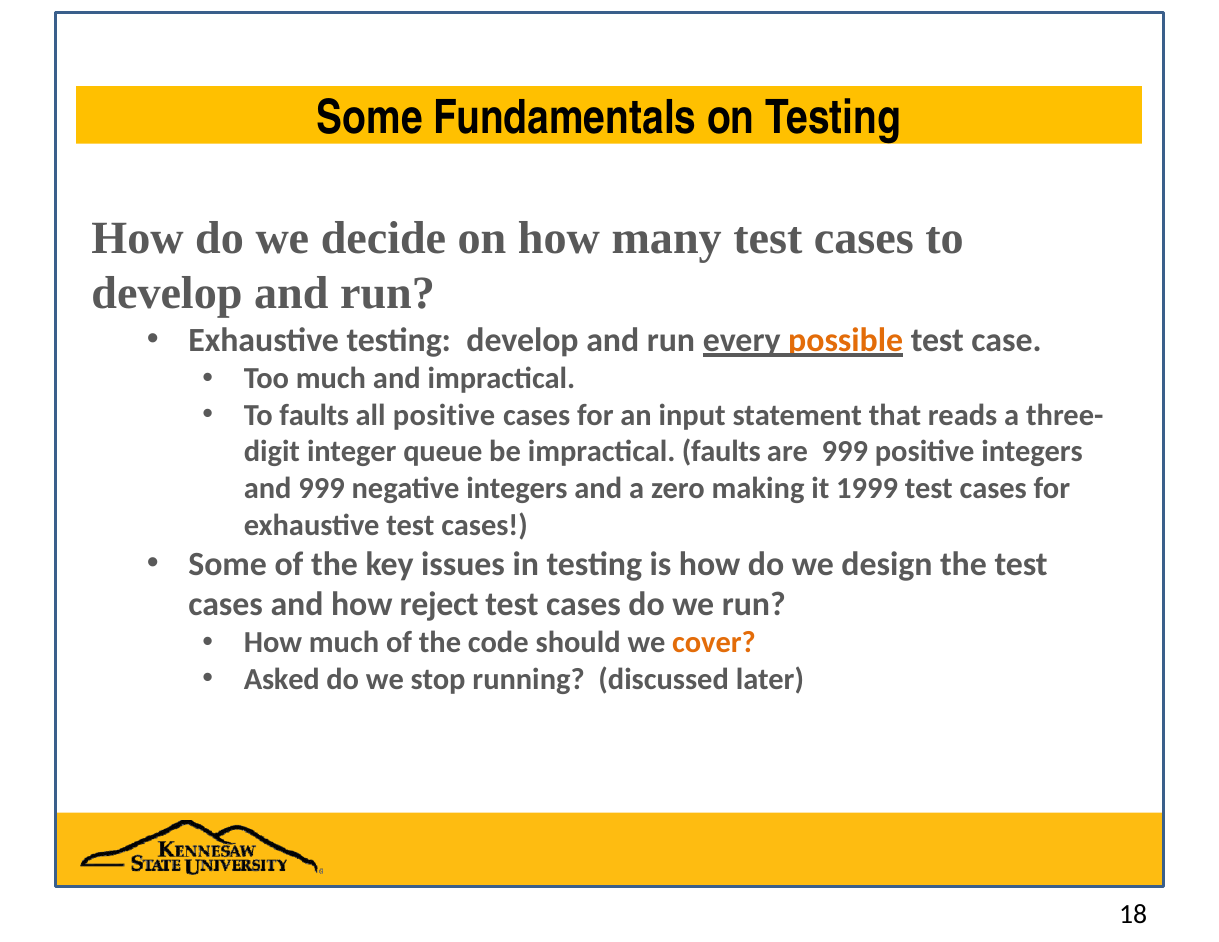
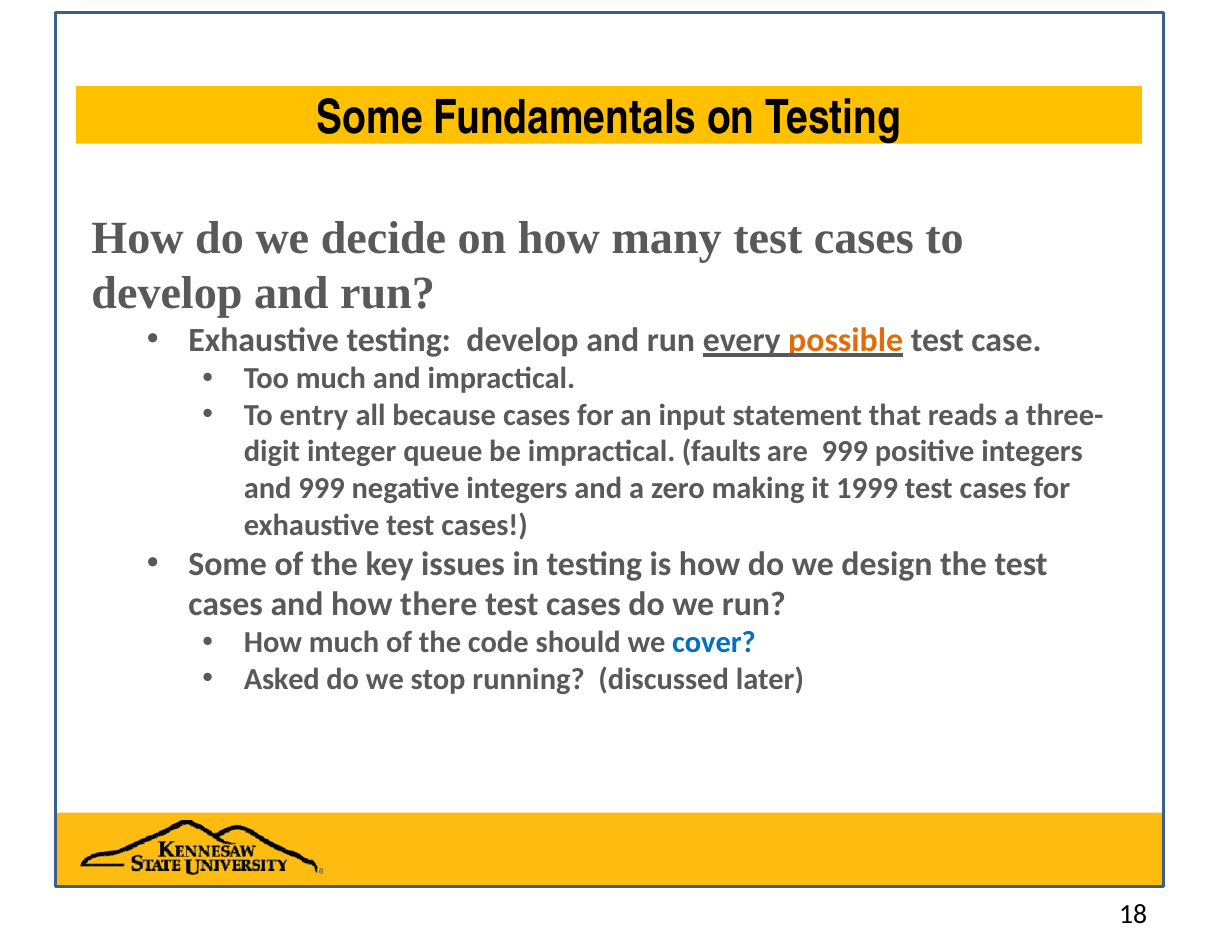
To faults: faults -> entry
all positive: positive -> because
reject: reject -> there
cover colour: orange -> blue
